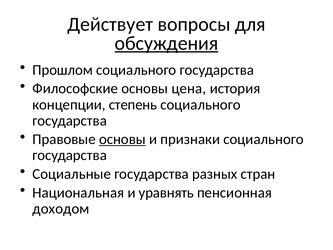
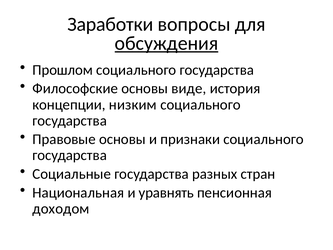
Действует: Действует -> Заработки
цена: цена -> виде
степень: степень -> низким
основы at (122, 139) underline: present -> none
